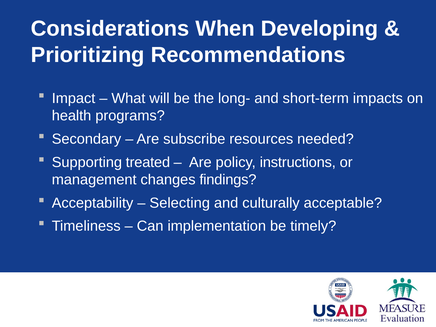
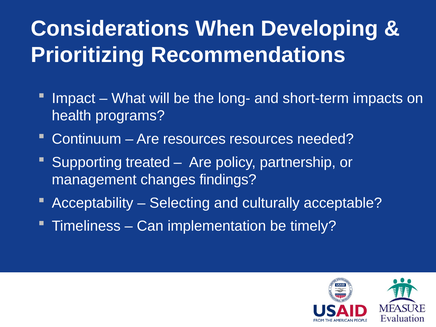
Secondary: Secondary -> Continuum
Are subscribe: subscribe -> resources
instructions: instructions -> partnership
